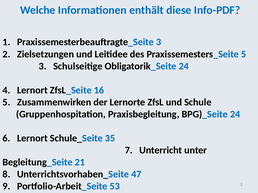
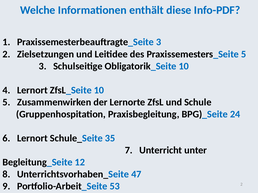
Obligatorik_Seite 24: 24 -> 10
ZfsL_Seite 16: 16 -> 10
21: 21 -> 12
